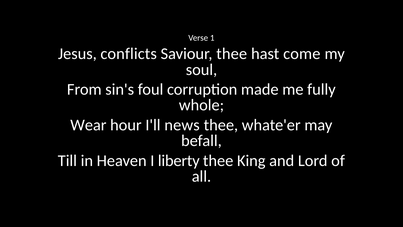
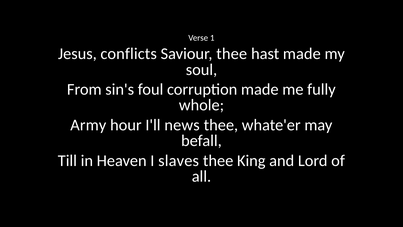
hast come: come -> made
Wear: Wear -> Army
liberty: liberty -> slaves
